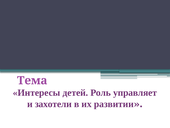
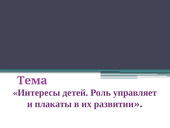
захотели: захотели -> плакаты
